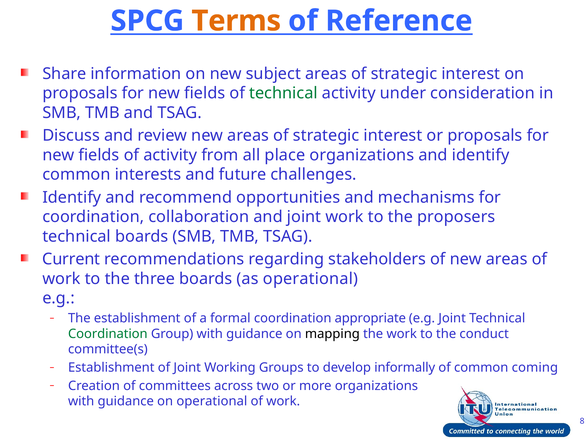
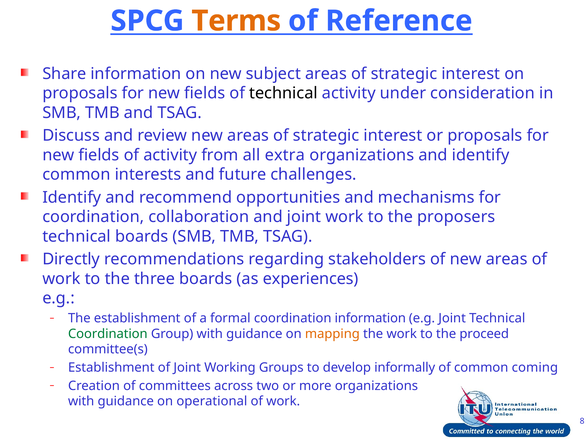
technical at (283, 93) colour: green -> black
place: place -> extra
Current: Current -> Directly
as operational: operational -> experiences
coordination appropriate: appropriate -> information
mapping colour: black -> orange
conduct: conduct -> proceed
